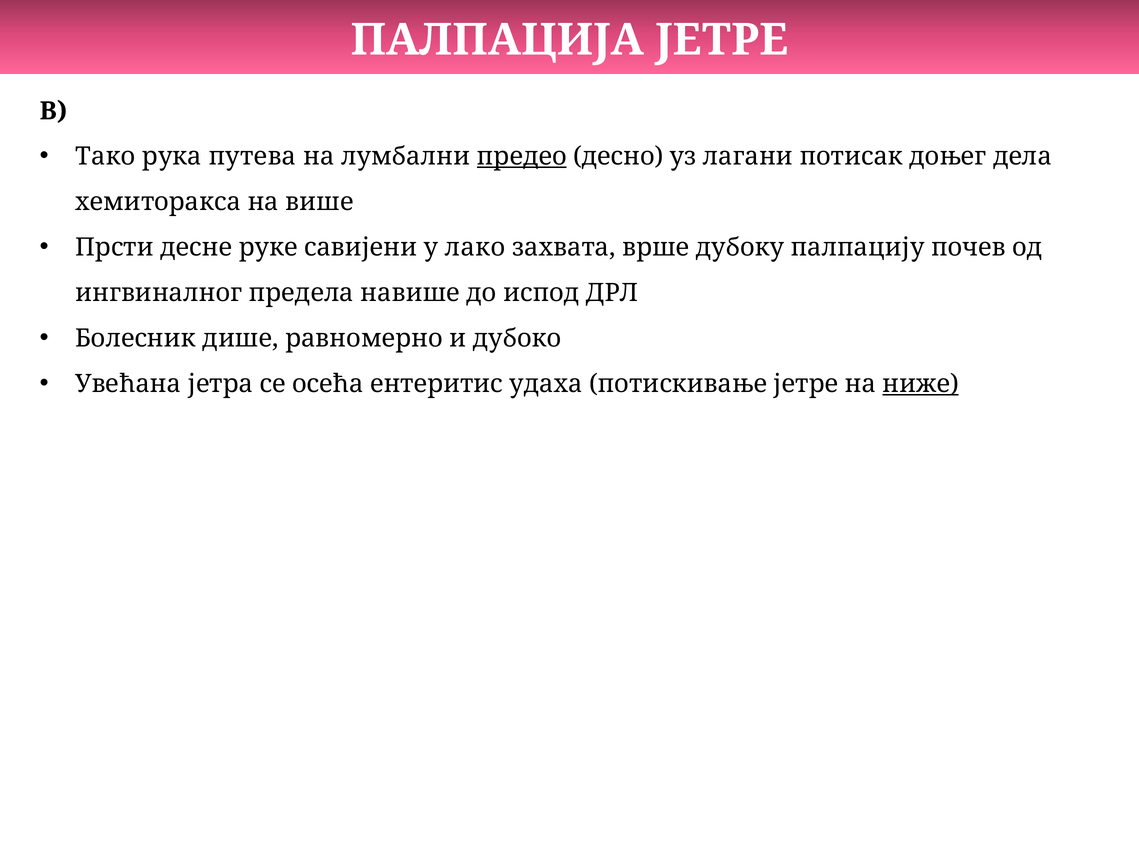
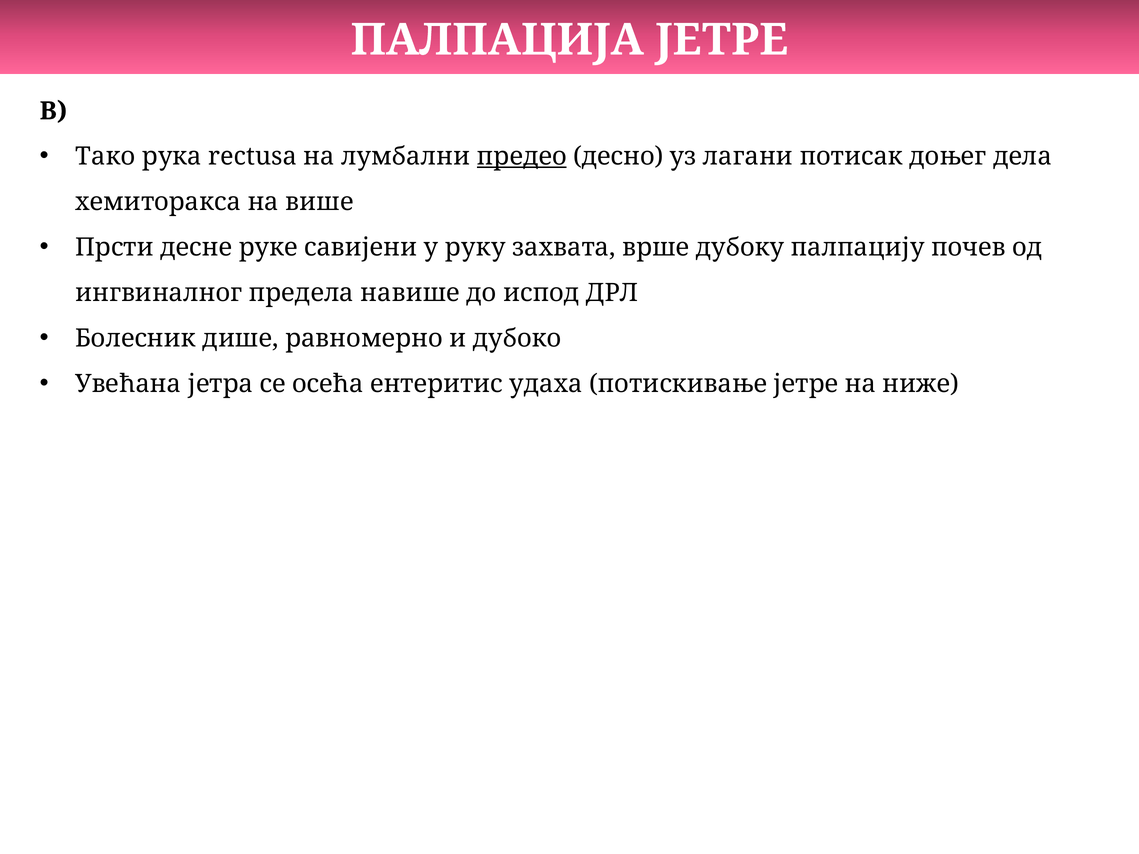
путева: путева -> rectusa
лако: лако -> руку
ниже underline: present -> none
